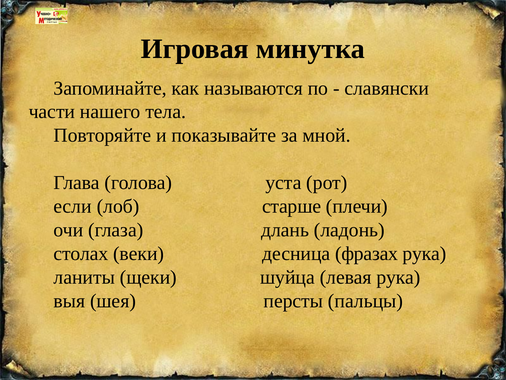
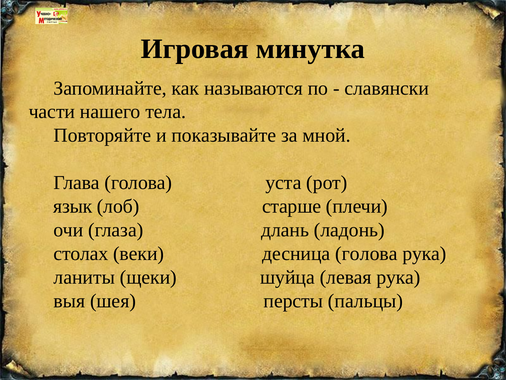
если: если -> язык
десница фразах: фразах -> голова
